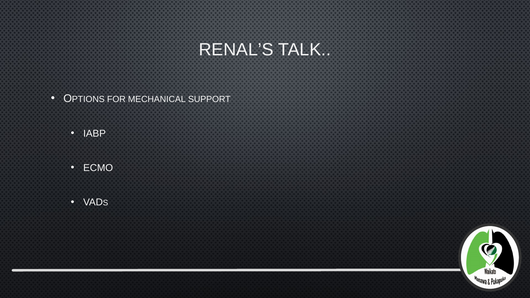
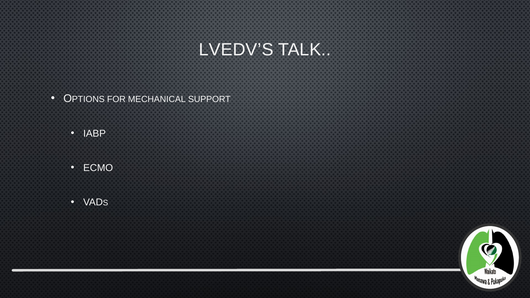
RENAL’S: RENAL’S -> LVEDV’S
